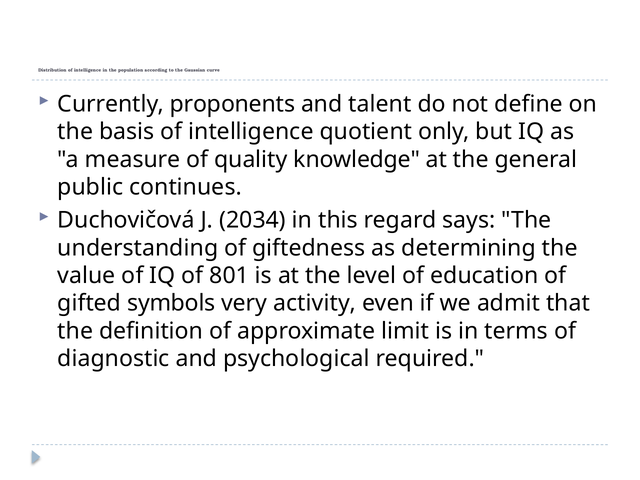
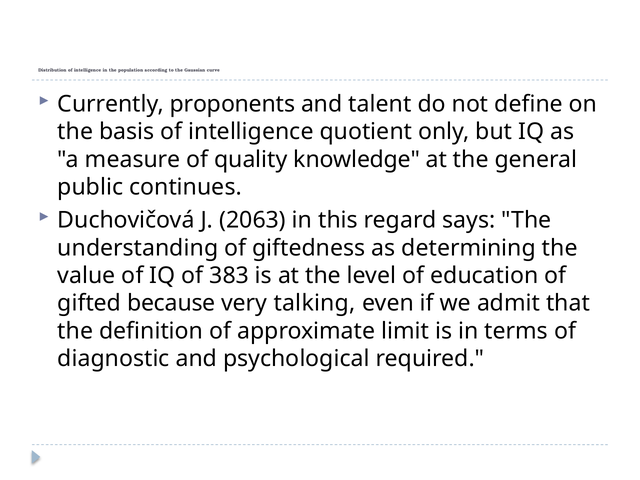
2034: 2034 -> 2063
801: 801 -> 383
symbols: symbols -> because
activity: activity -> talking
